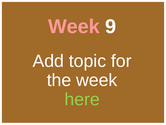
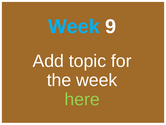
Week at (74, 26) colour: pink -> light blue
